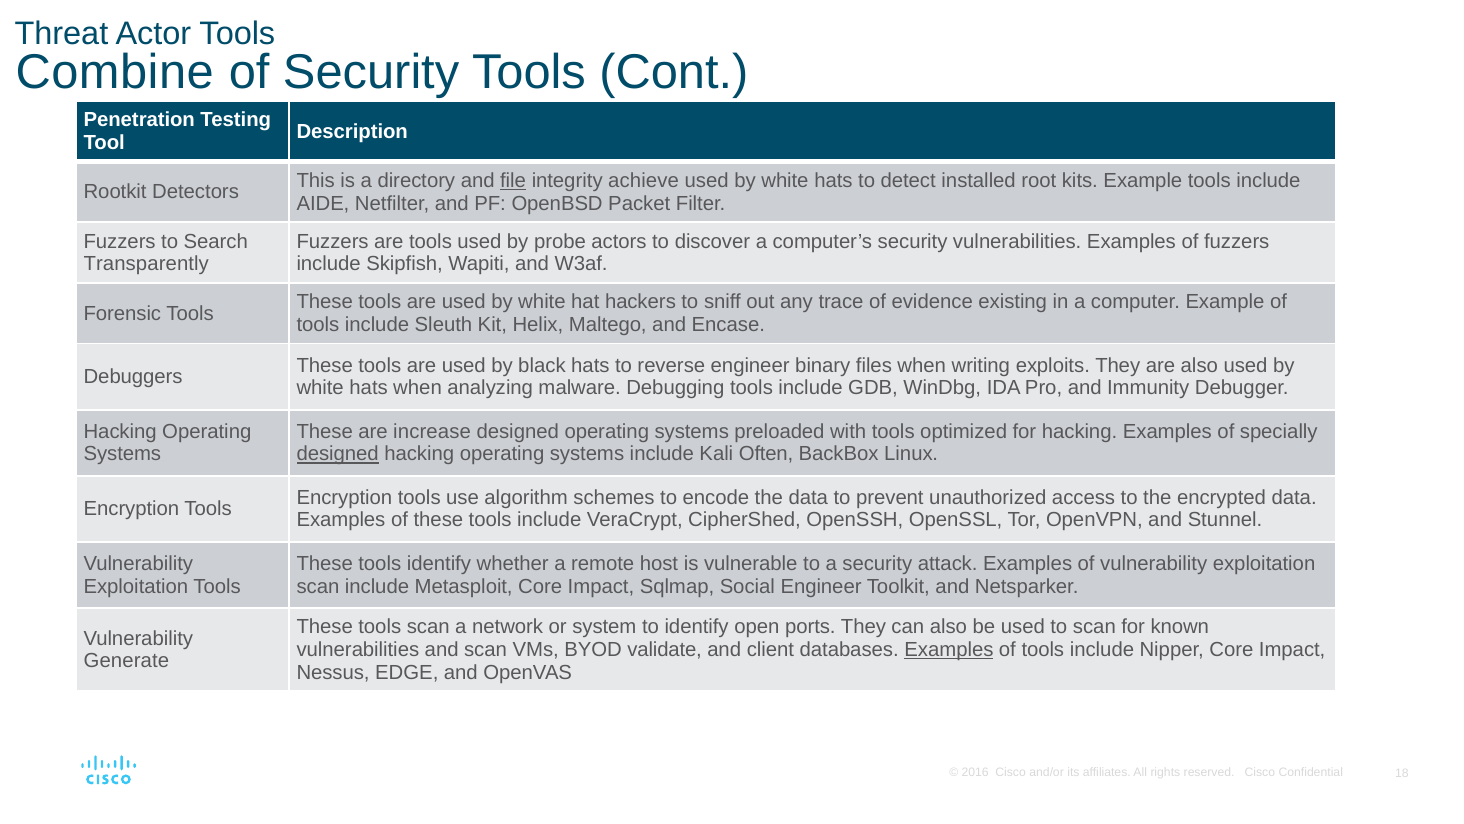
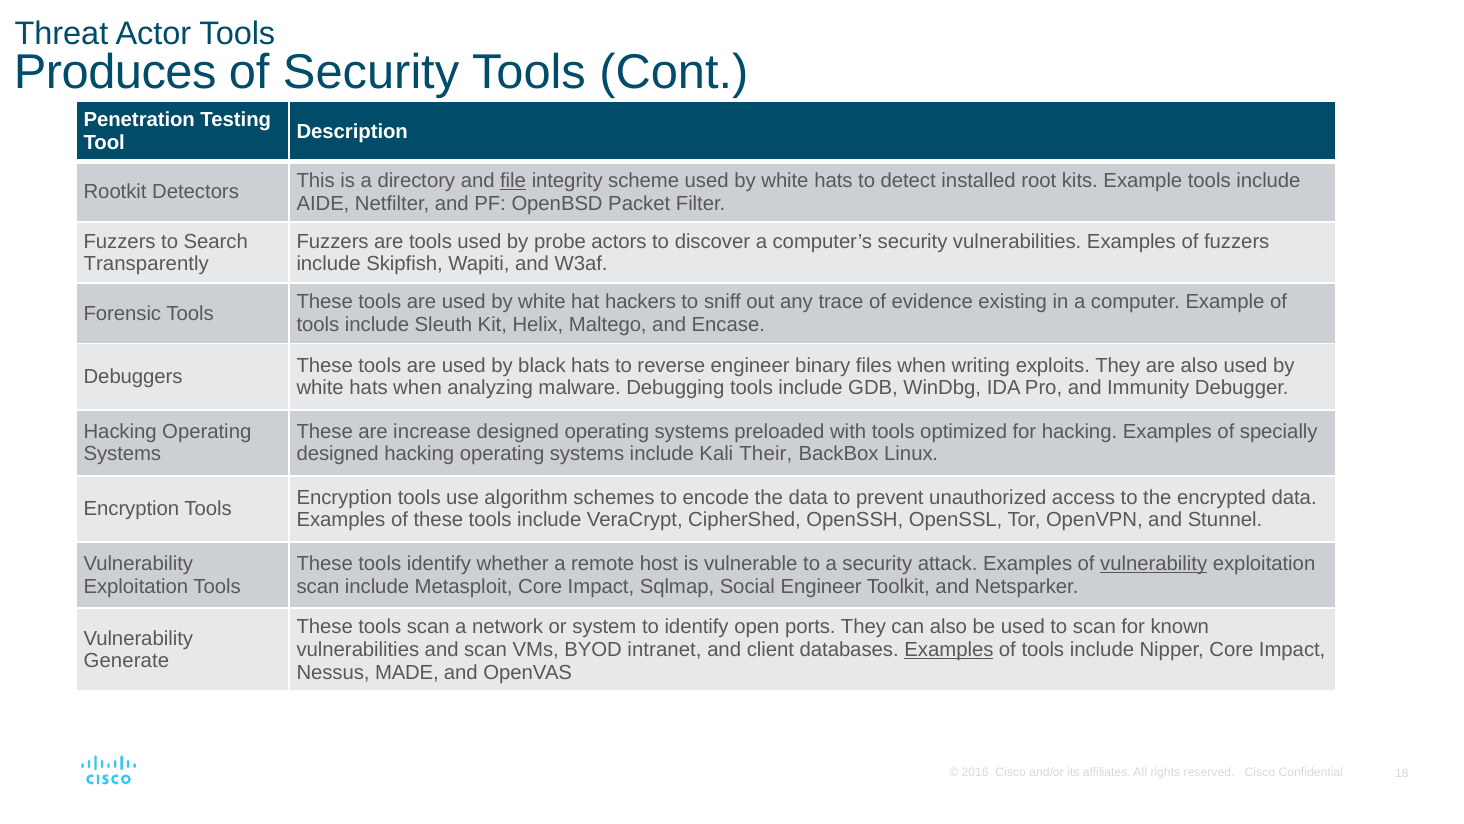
Combine: Combine -> Produces
achieve: achieve -> scheme
designed at (338, 454) underline: present -> none
Often: Often -> Their
vulnerability at (1154, 563) underline: none -> present
validate: validate -> intranet
EDGE: EDGE -> MADE
